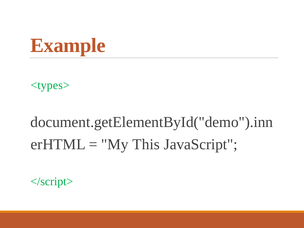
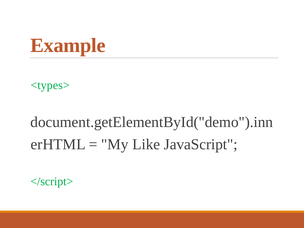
This: This -> Like
